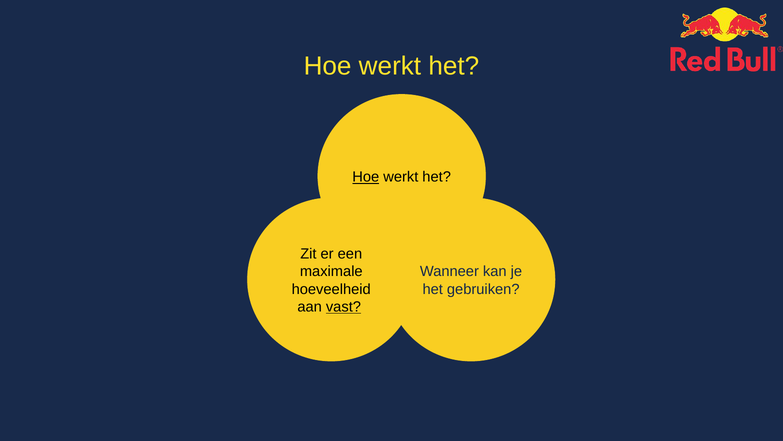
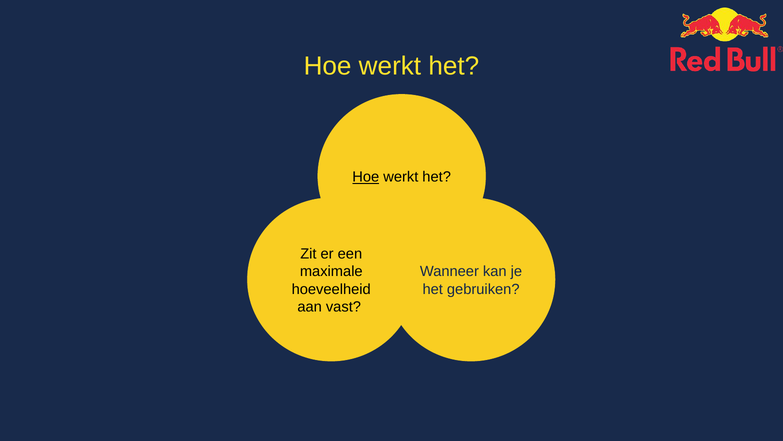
vast underline: present -> none
